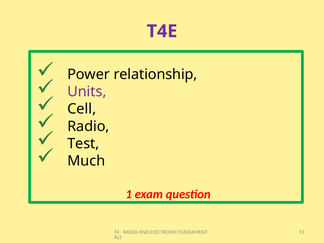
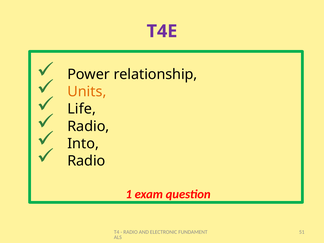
Units colour: purple -> orange
Cell: Cell -> Life
Test: Test -> Into
Much at (86, 161): Much -> Radio
